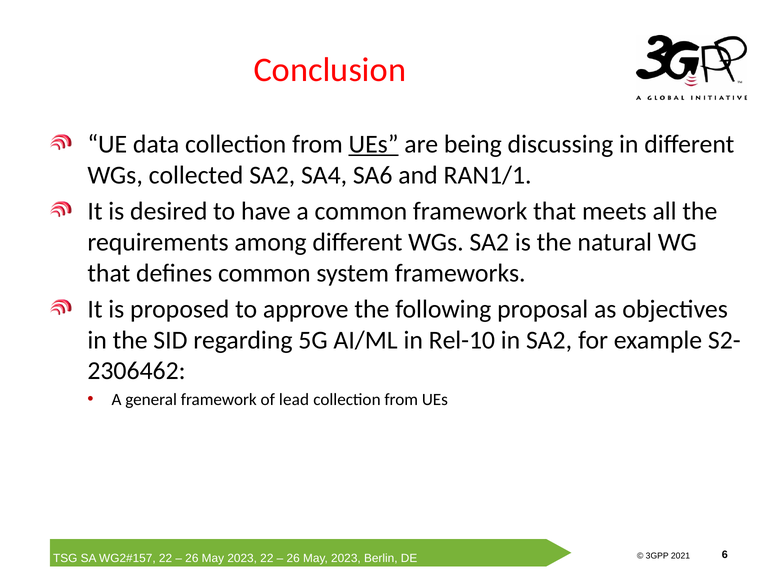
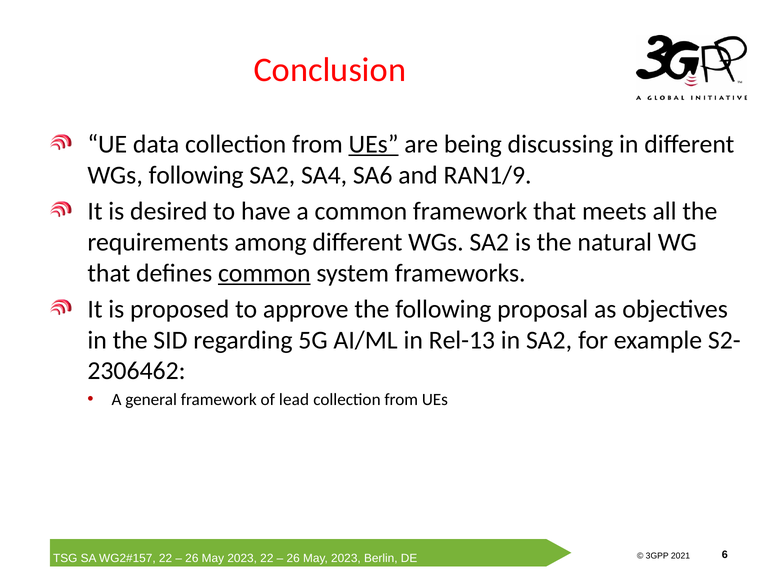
WGs collected: collected -> following
RAN1/1: RAN1/1 -> RAN1/9
common at (264, 273) underline: none -> present
Rel-10: Rel-10 -> Rel-13
